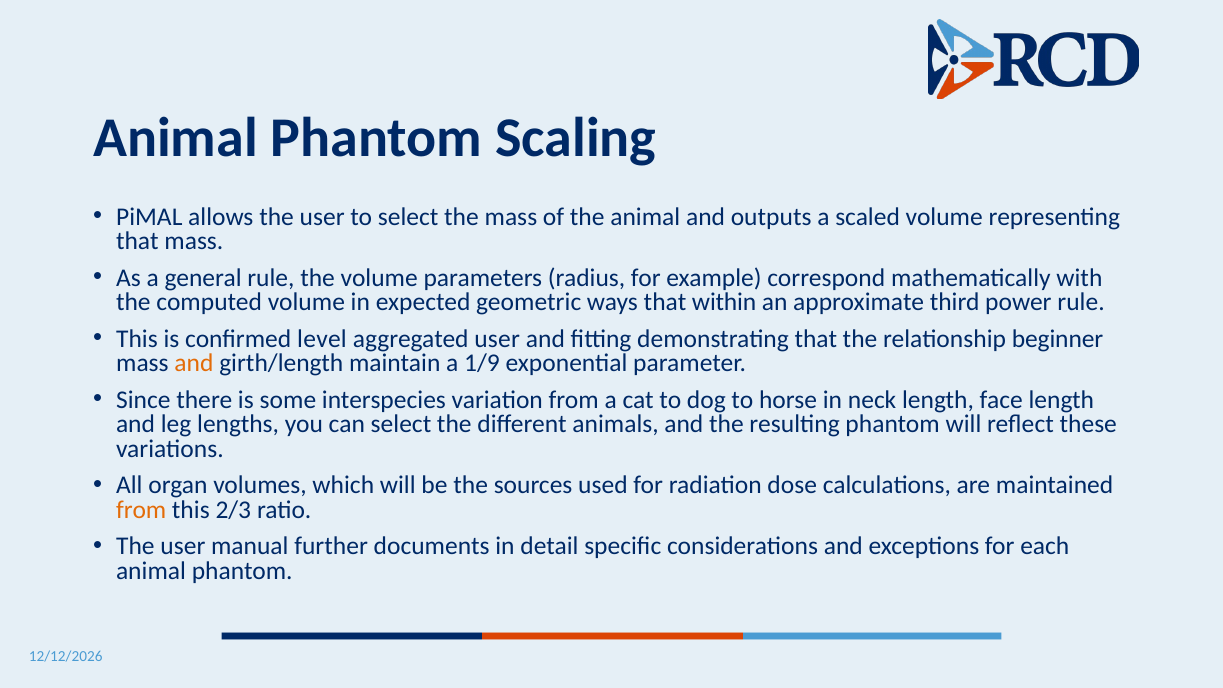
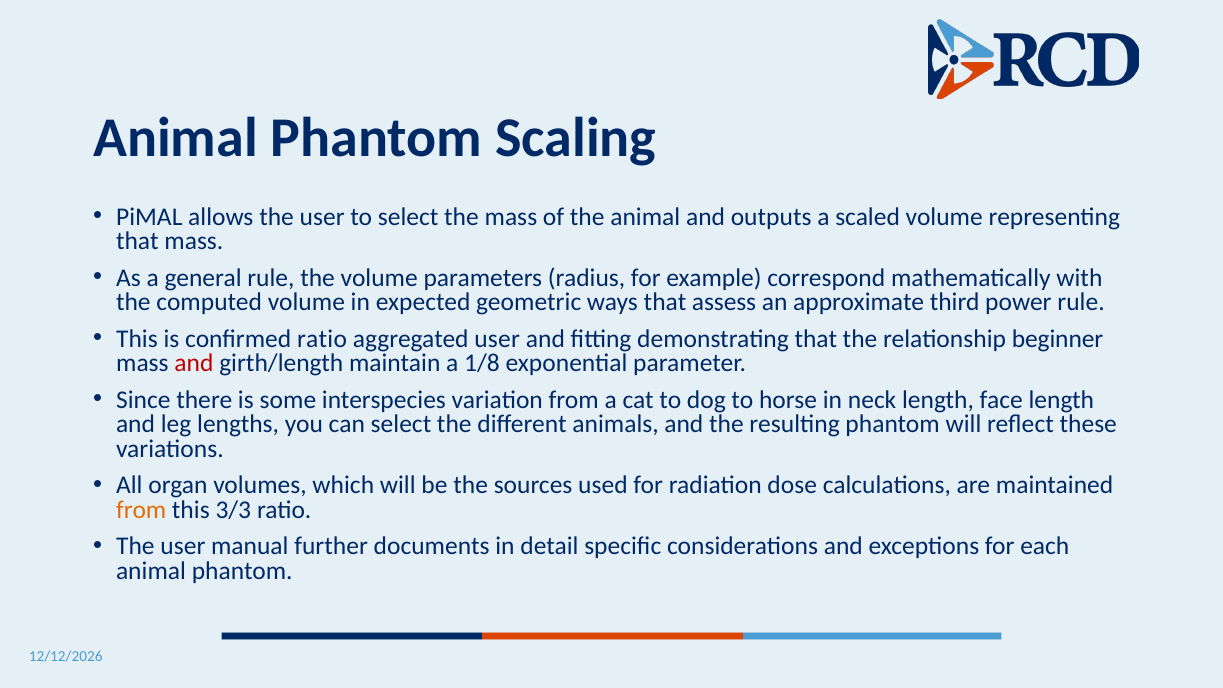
within: within -> assess
confirmed level: level -> ratio
and at (194, 363) colour: orange -> red
1/9: 1/9 -> 1/8
2/3: 2/3 -> 3/3
